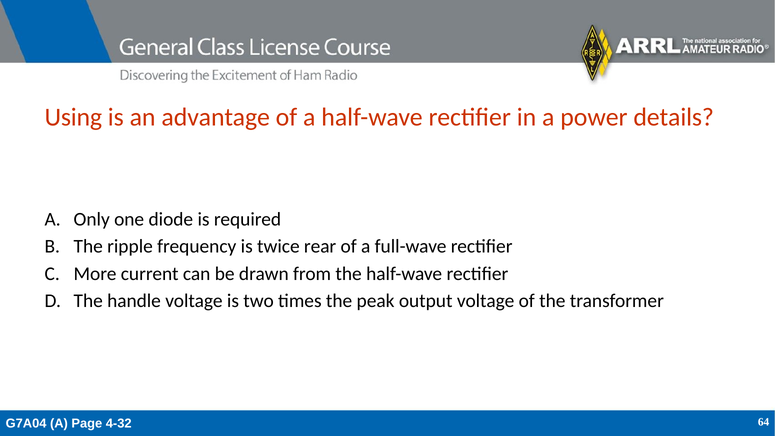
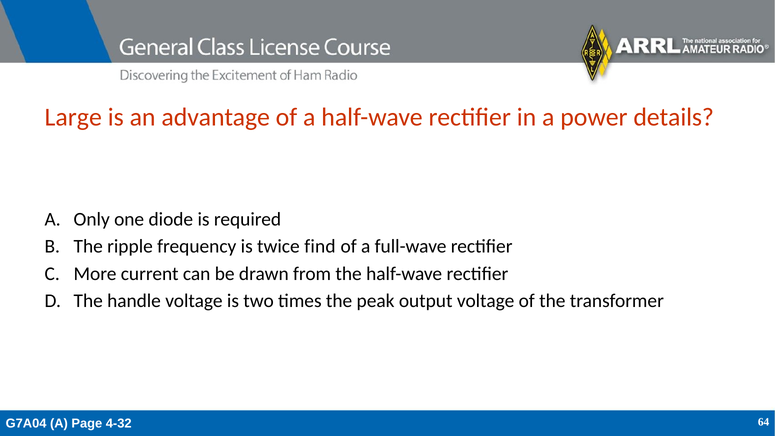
Using: Using -> Large
rear: rear -> find
